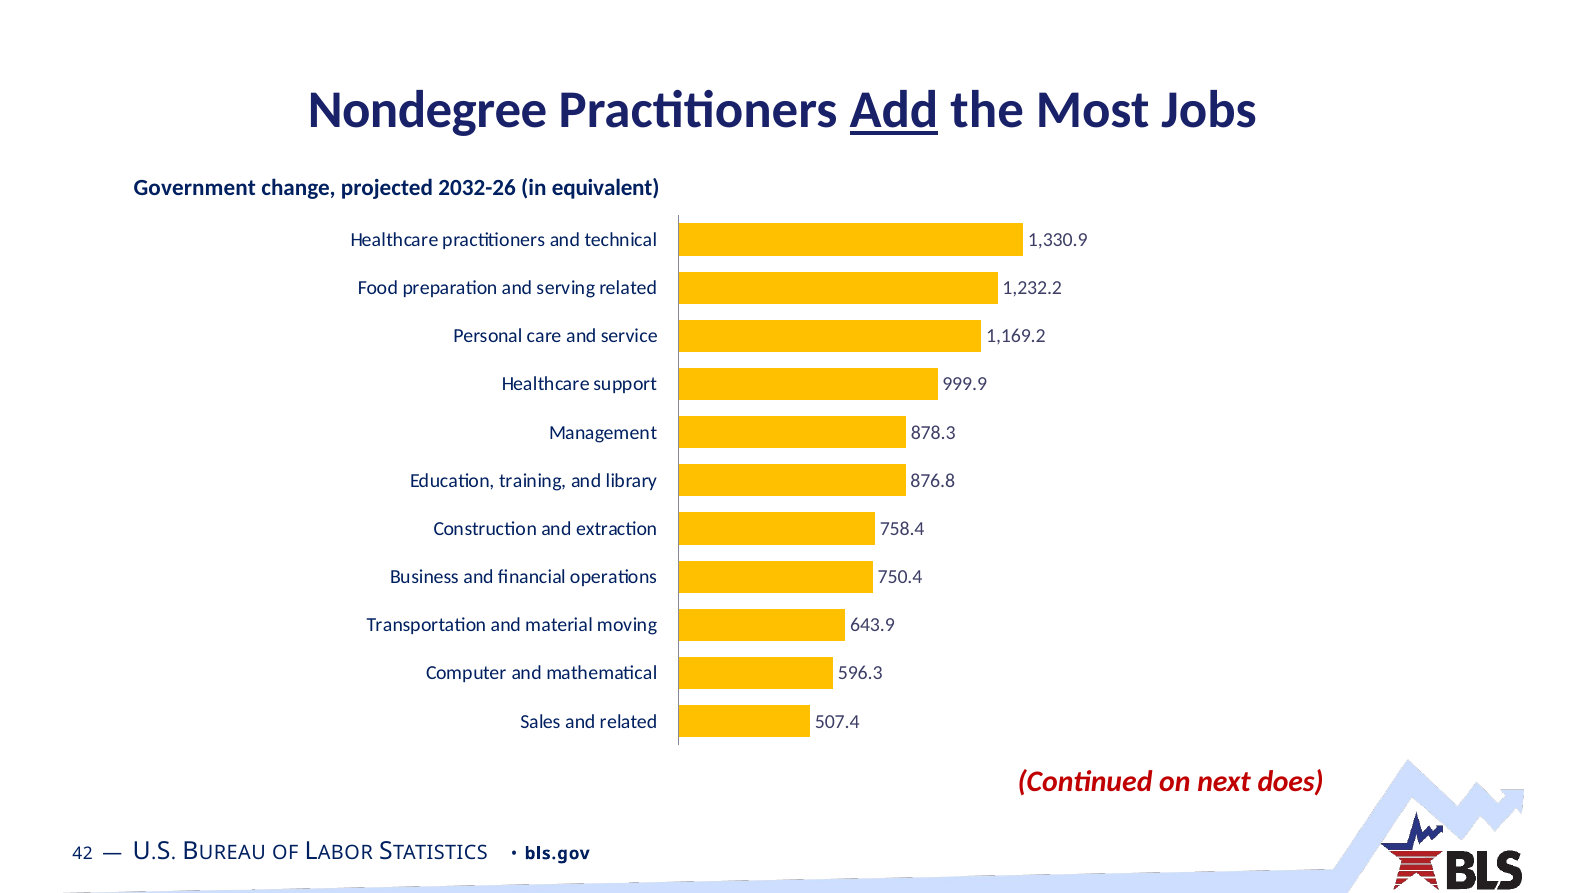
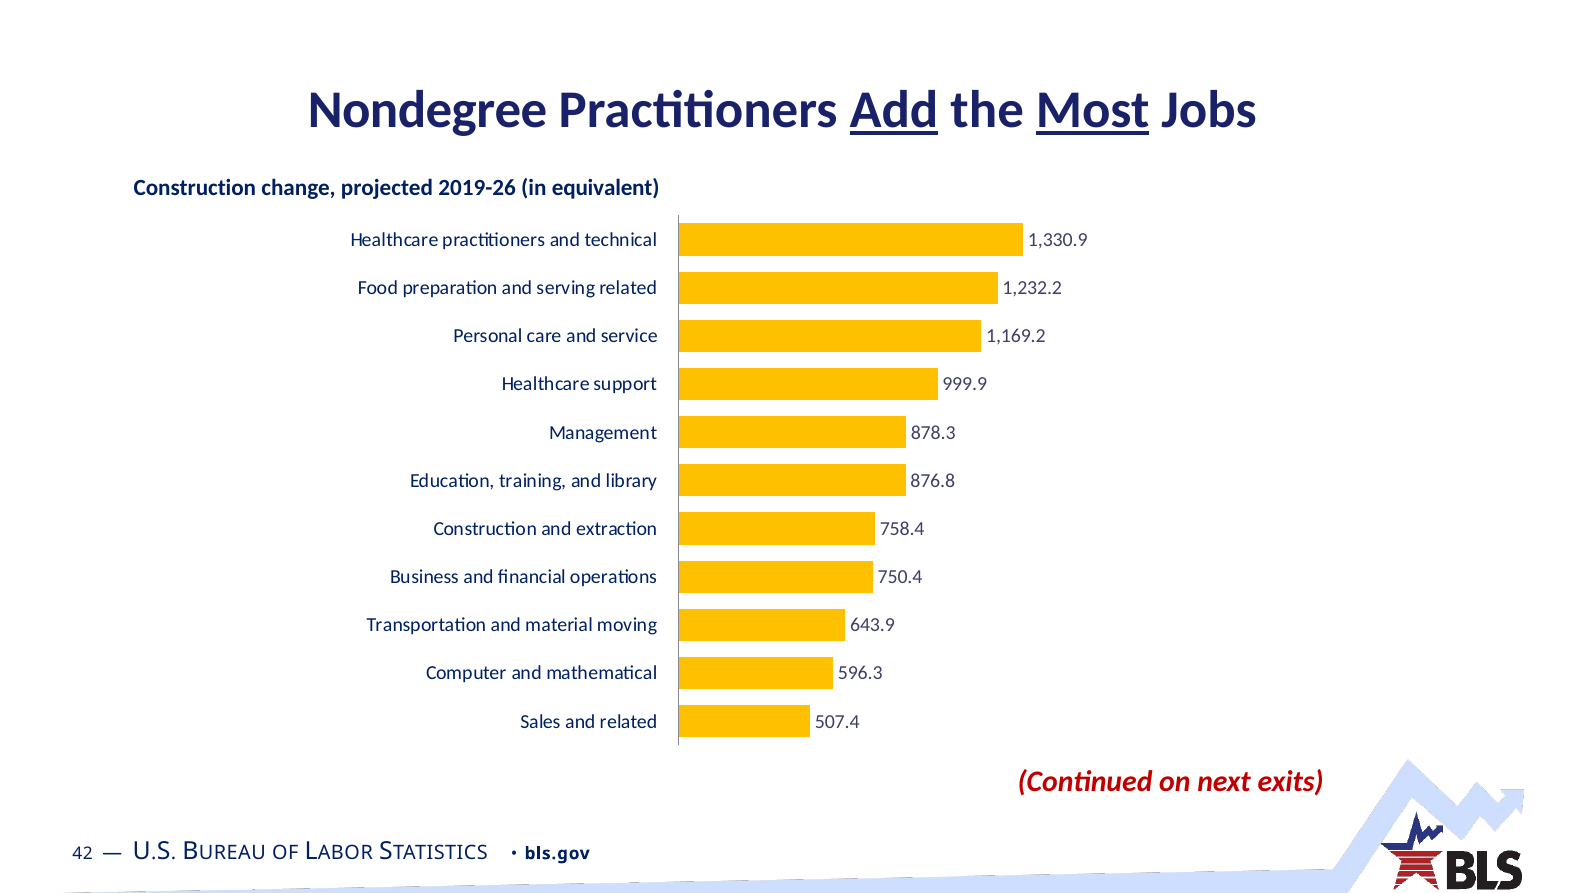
Most underline: none -> present
Government at (195, 188): Government -> Construction
2032-26: 2032-26 -> 2019-26
does: does -> exits
